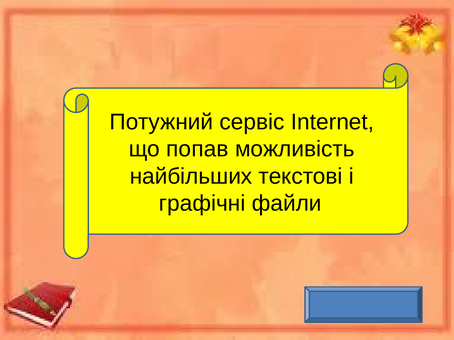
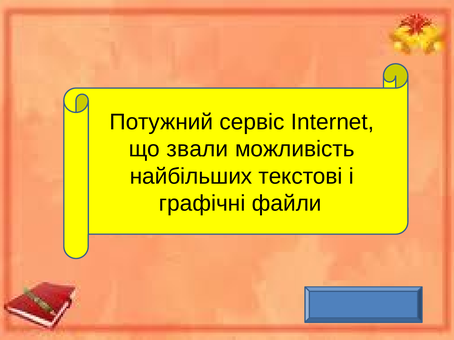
попав: попав -> звали
